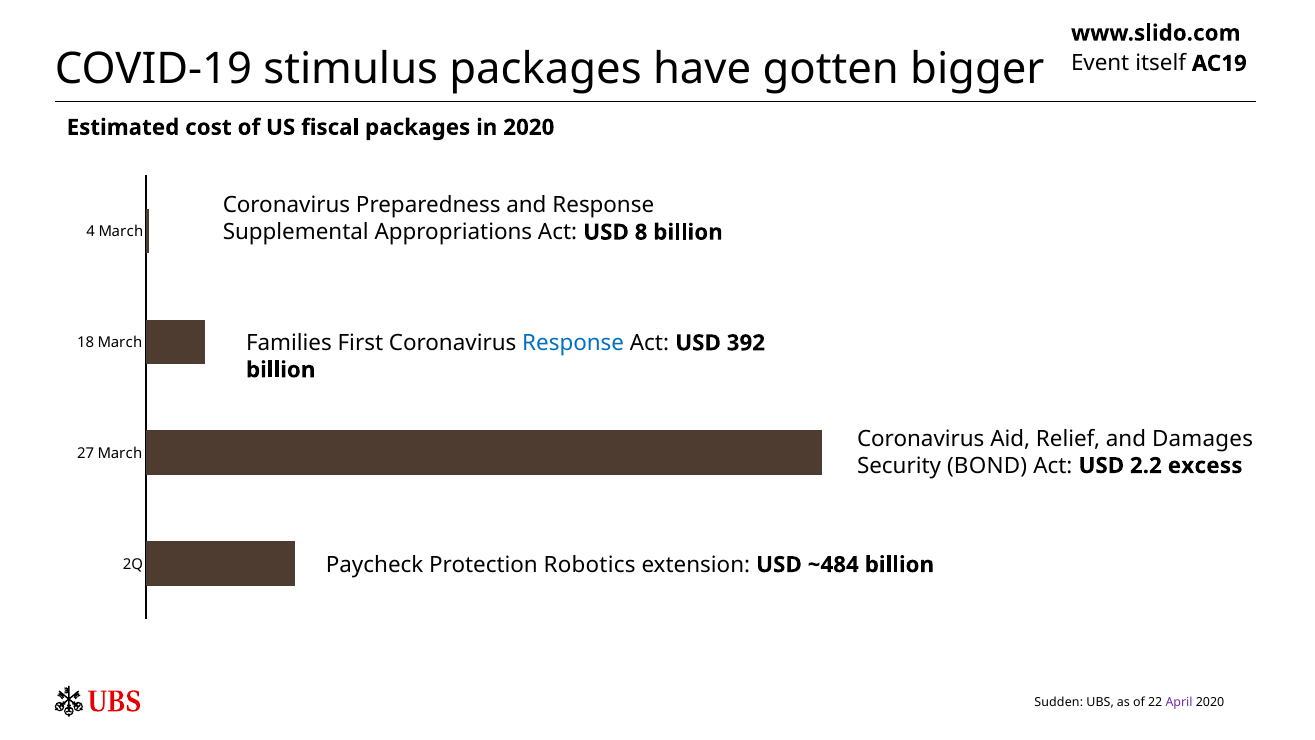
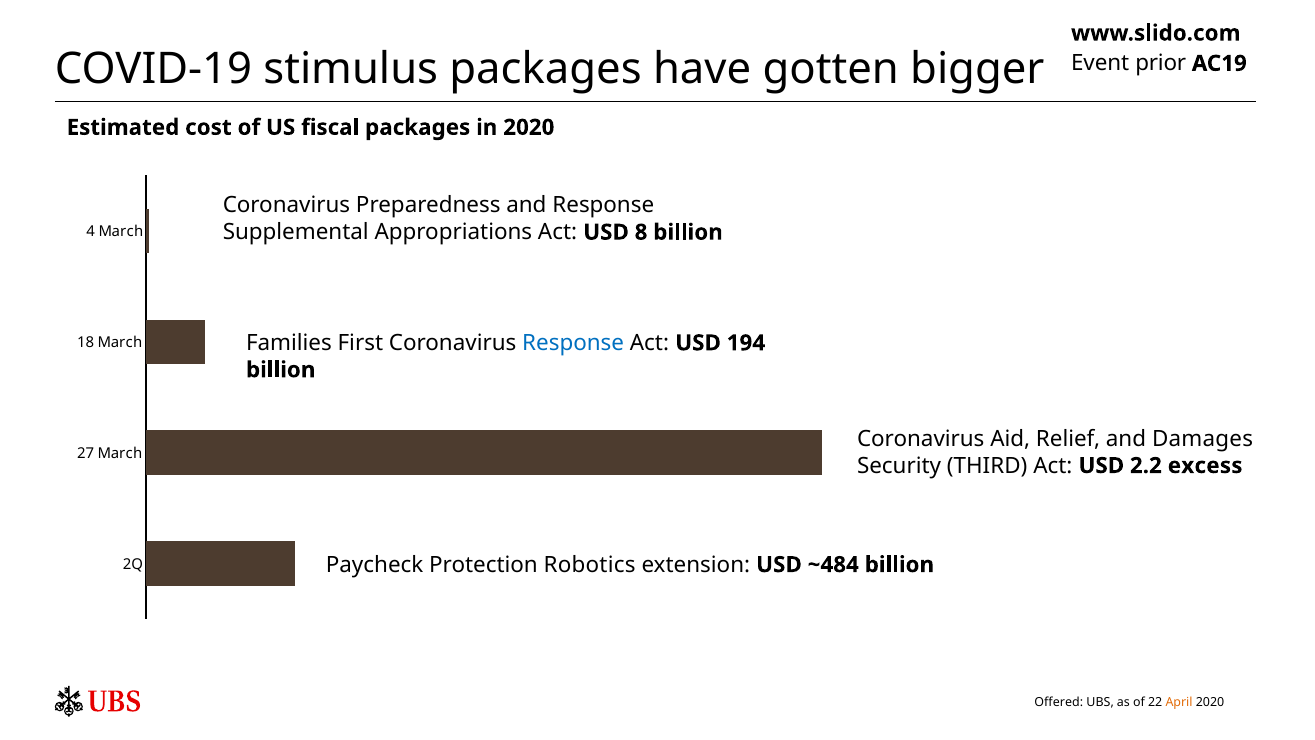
itself: itself -> prior
392: 392 -> 194
BOND: BOND -> THIRD
Sudden: Sudden -> Offered
April colour: purple -> orange
